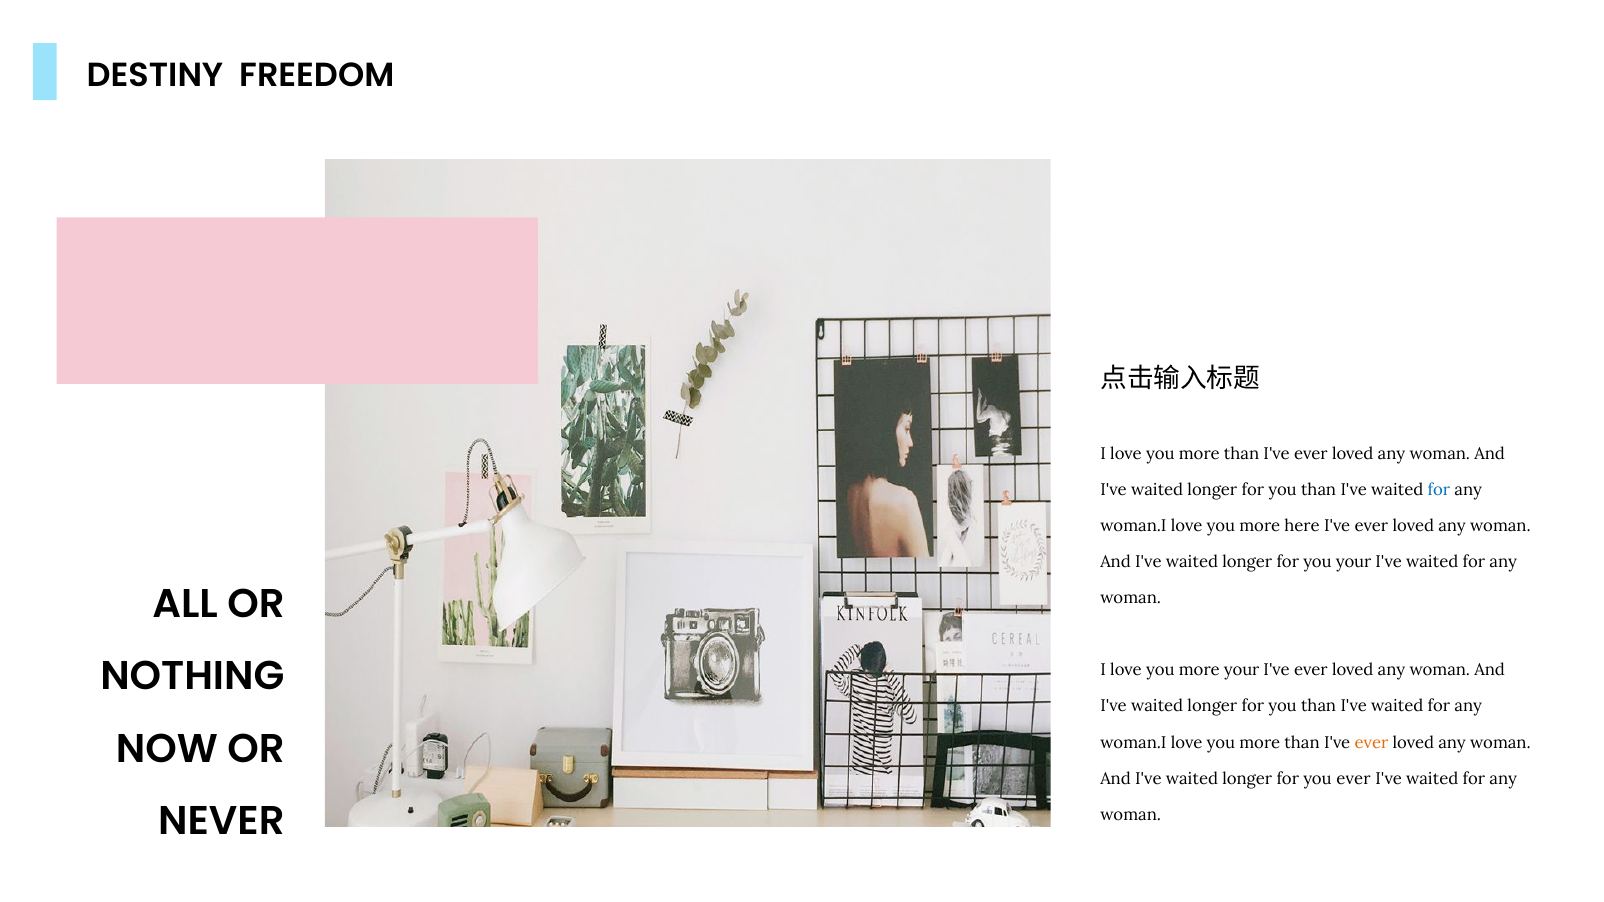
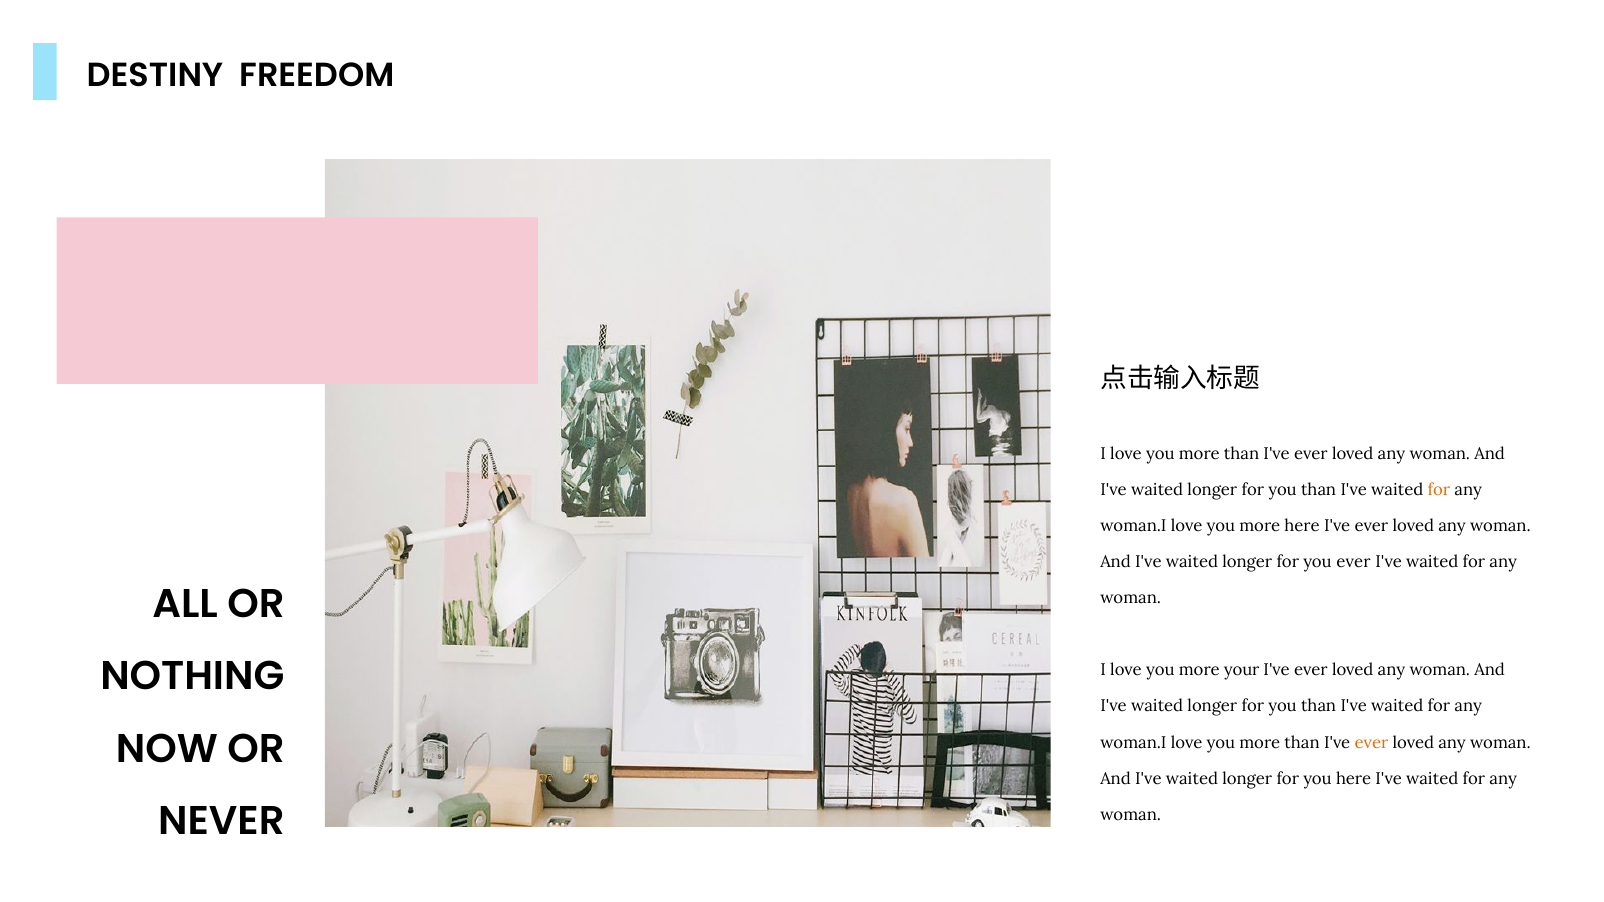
for at (1439, 490) colour: blue -> orange
you your: your -> ever
you ever: ever -> here
